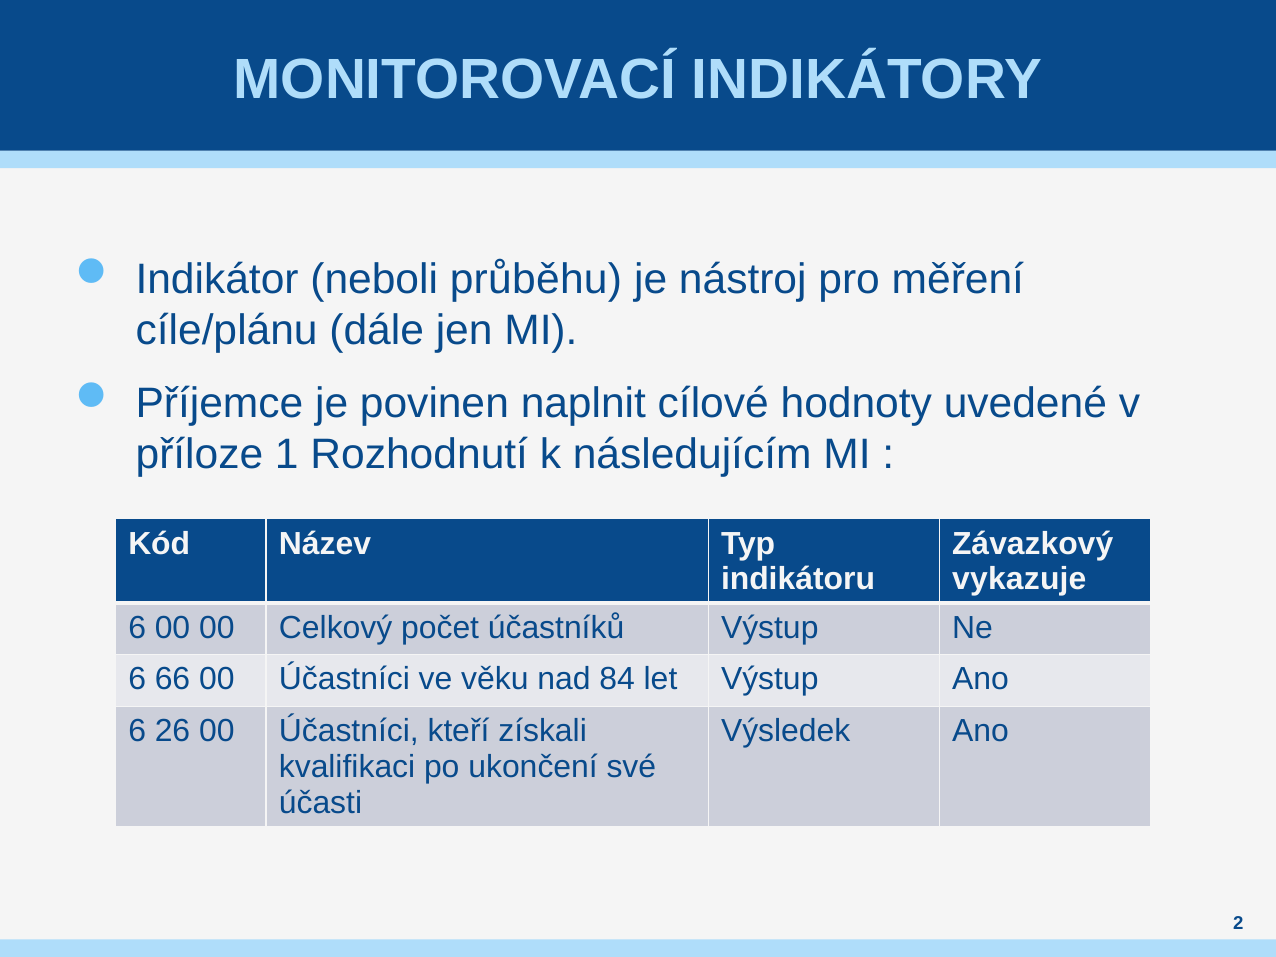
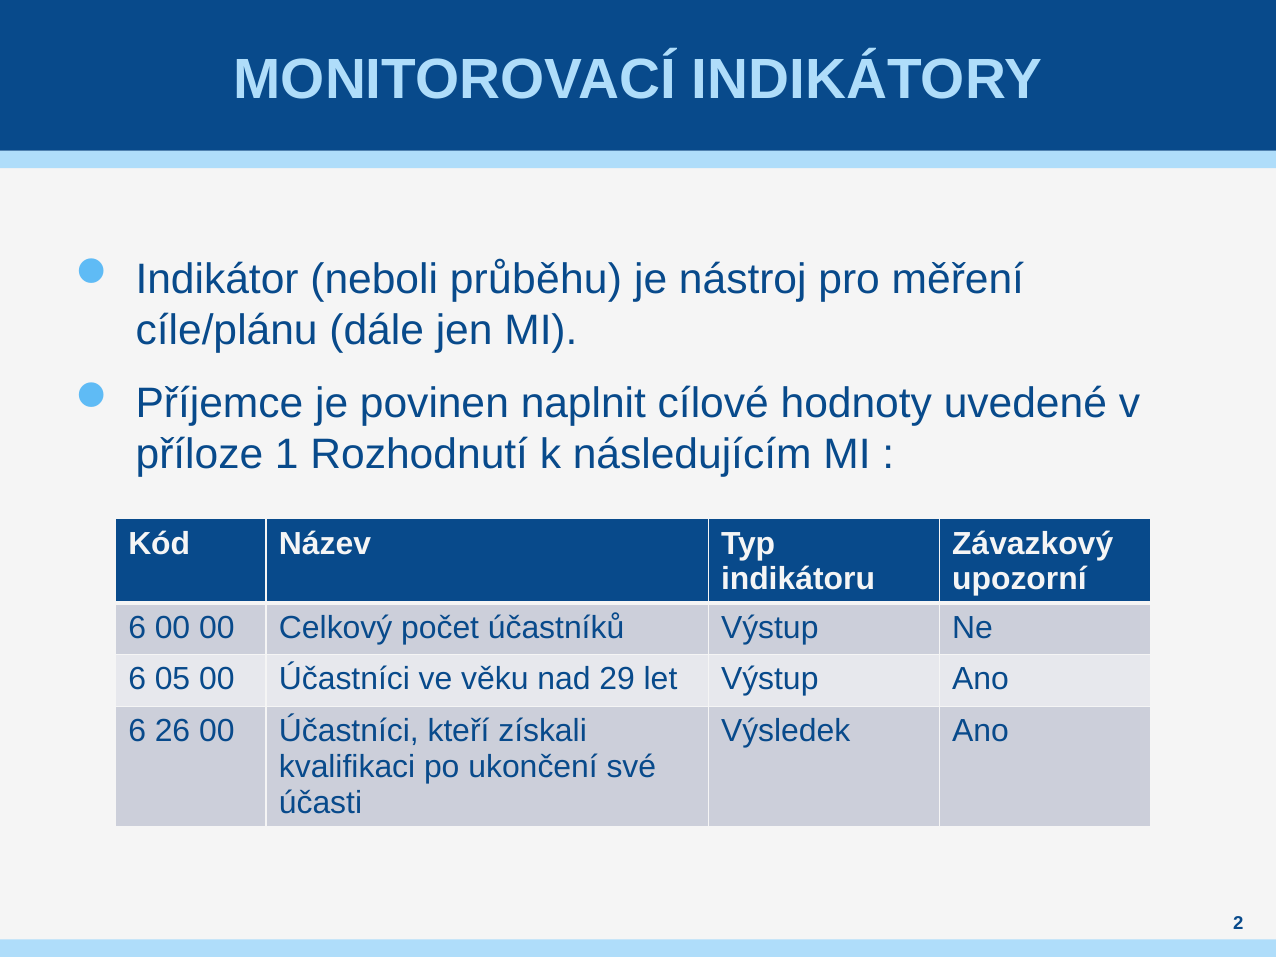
vykazuje: vykazuje -> upozorní
66: 66 -> 05
84: 84 -> 29
